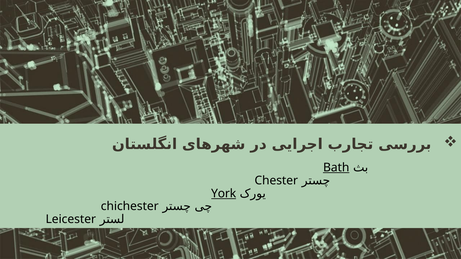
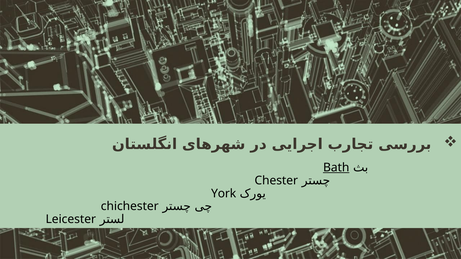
York underline: present -> none
